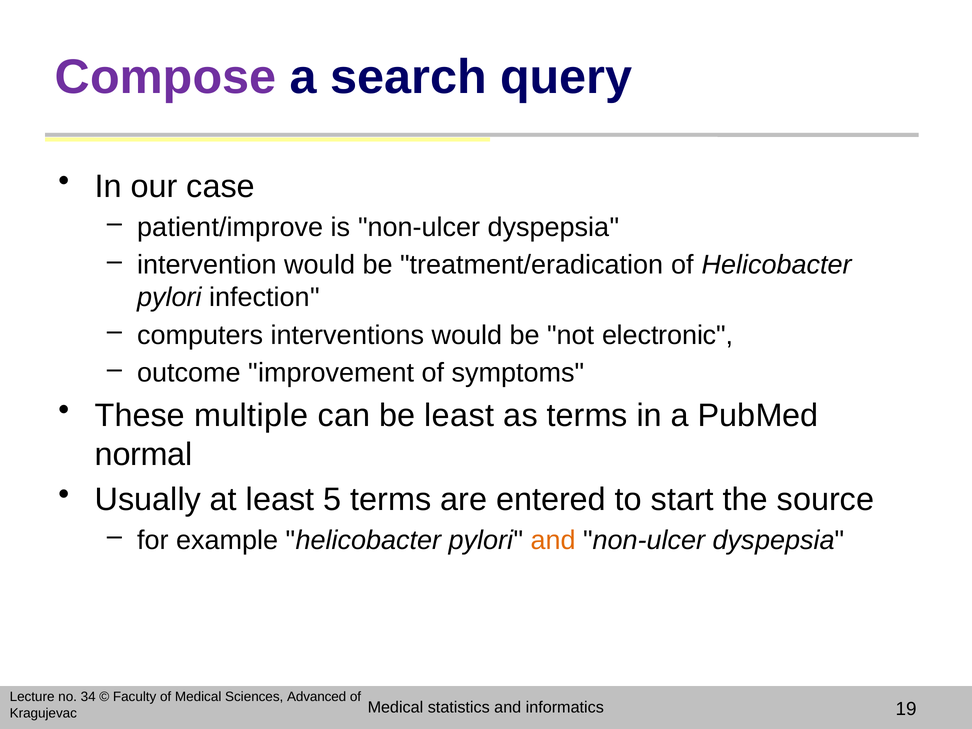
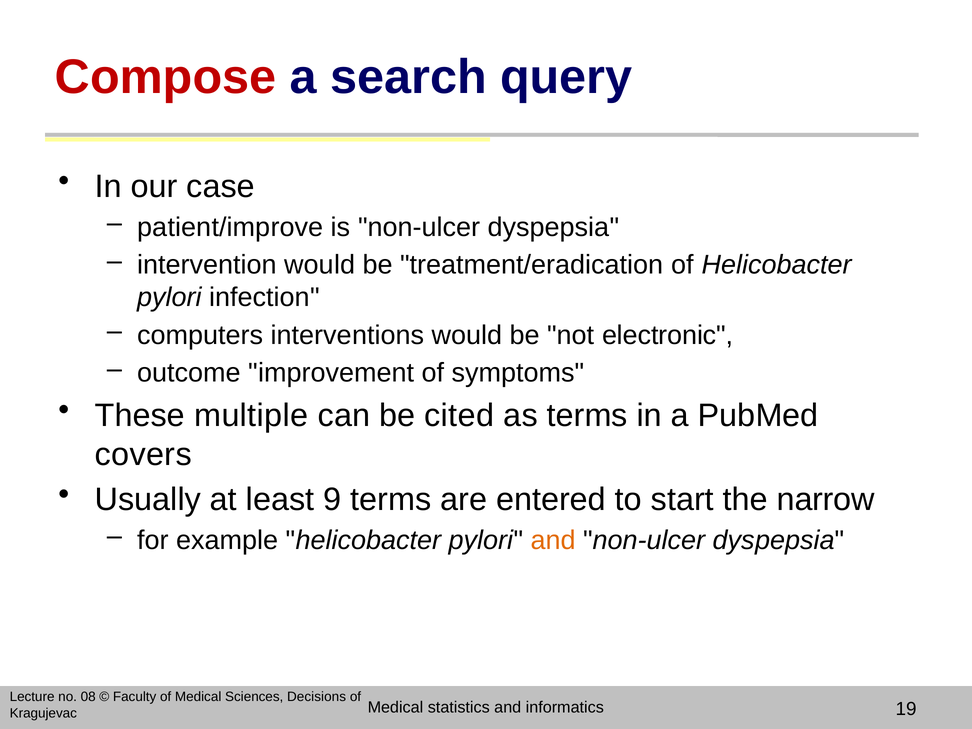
Compose colour: purple -> red
be least: least -> cited
normal: normal -> covers
5: 5 -> 9
source: source -> narrow
34: 34 -> 08
Advanced: Advanced -> Decisions
